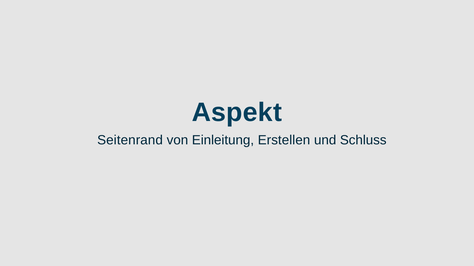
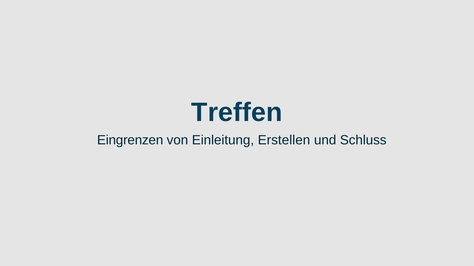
Aspekt: Aspekt -> Treffen
Seitenrand: Seitenrand -> Eingrenzen
